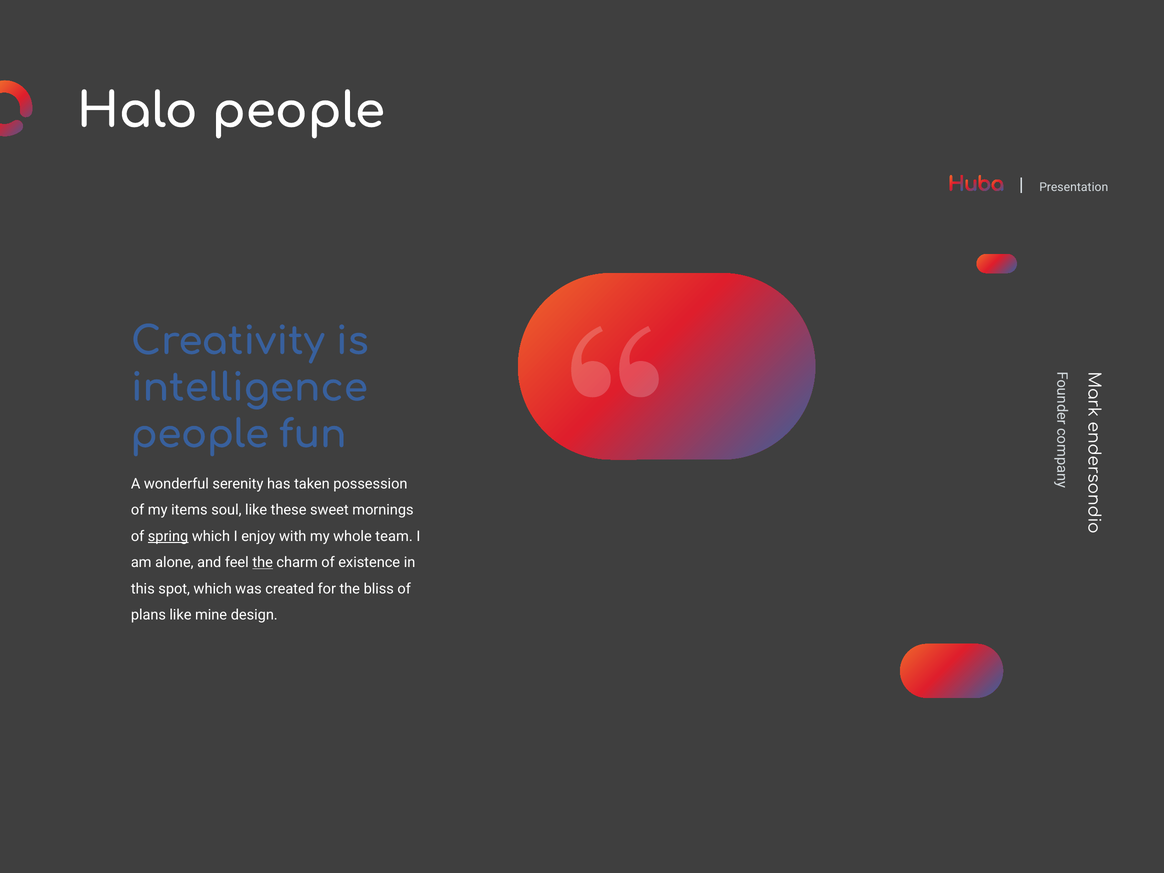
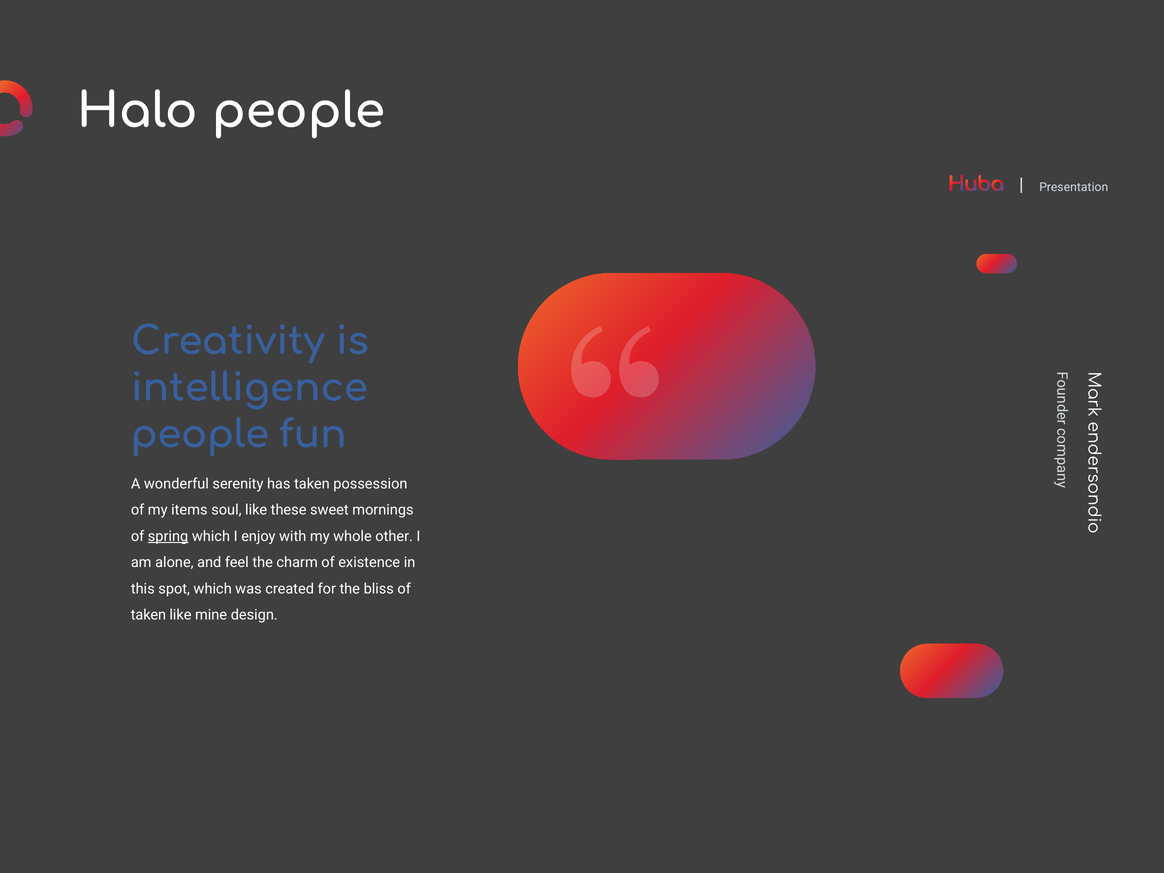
team: team -> other
the at (263, 562) underline: present -> none
plans at (148, 615): plans -> taken
